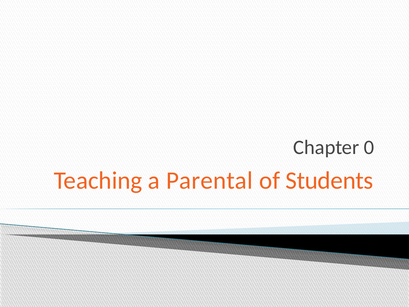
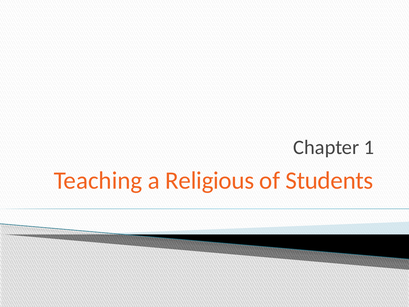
0: 0 -> 1
Parental: Parental -> Religious
